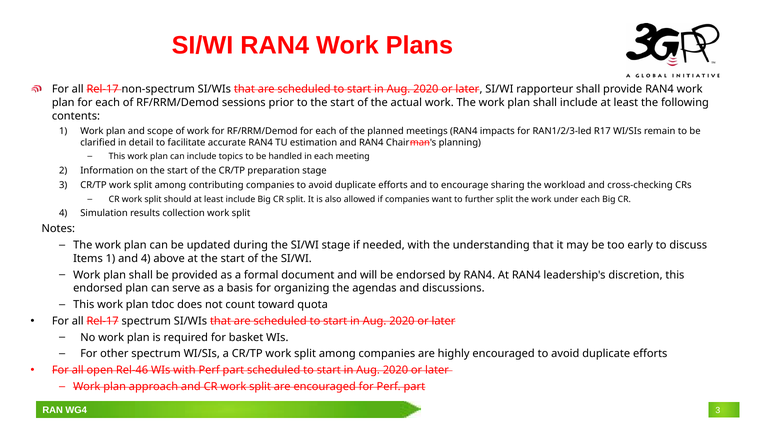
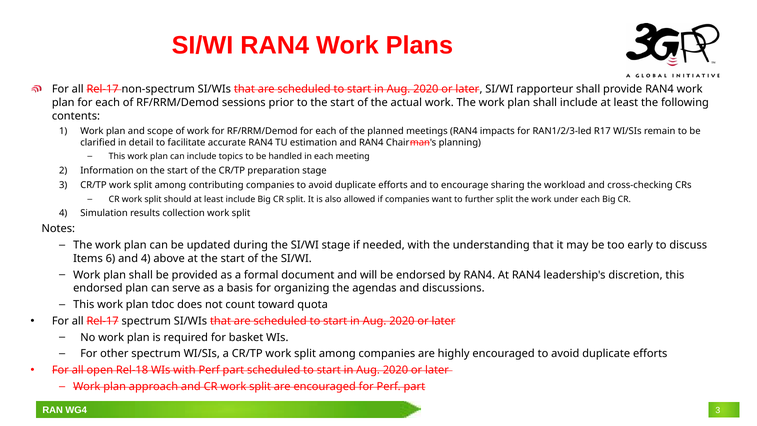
Items 1: 1 -> 6
Rel-46: Rel-46 -> Rel-18
